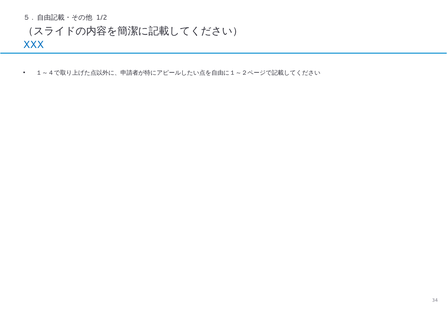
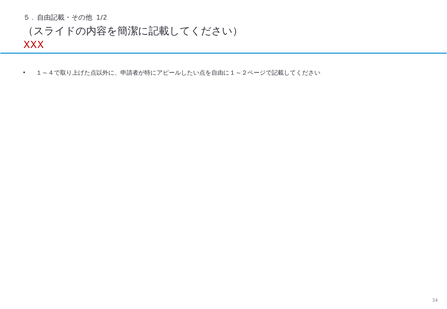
XXX colour: blue -> red
